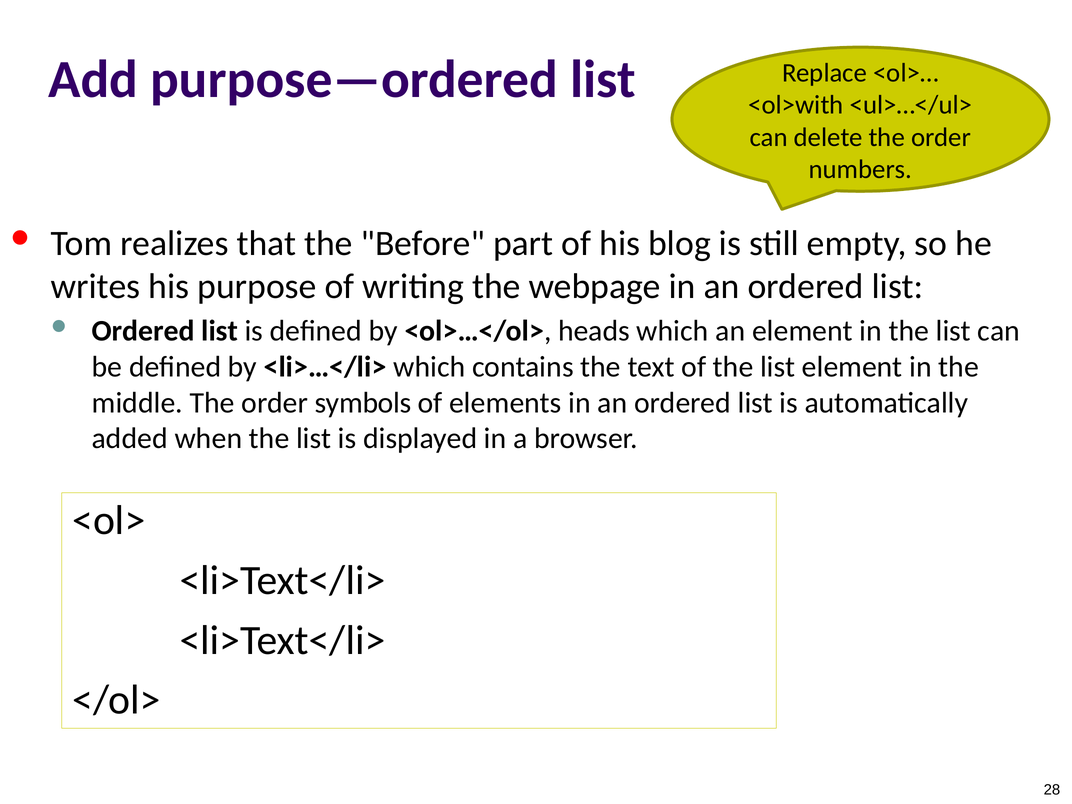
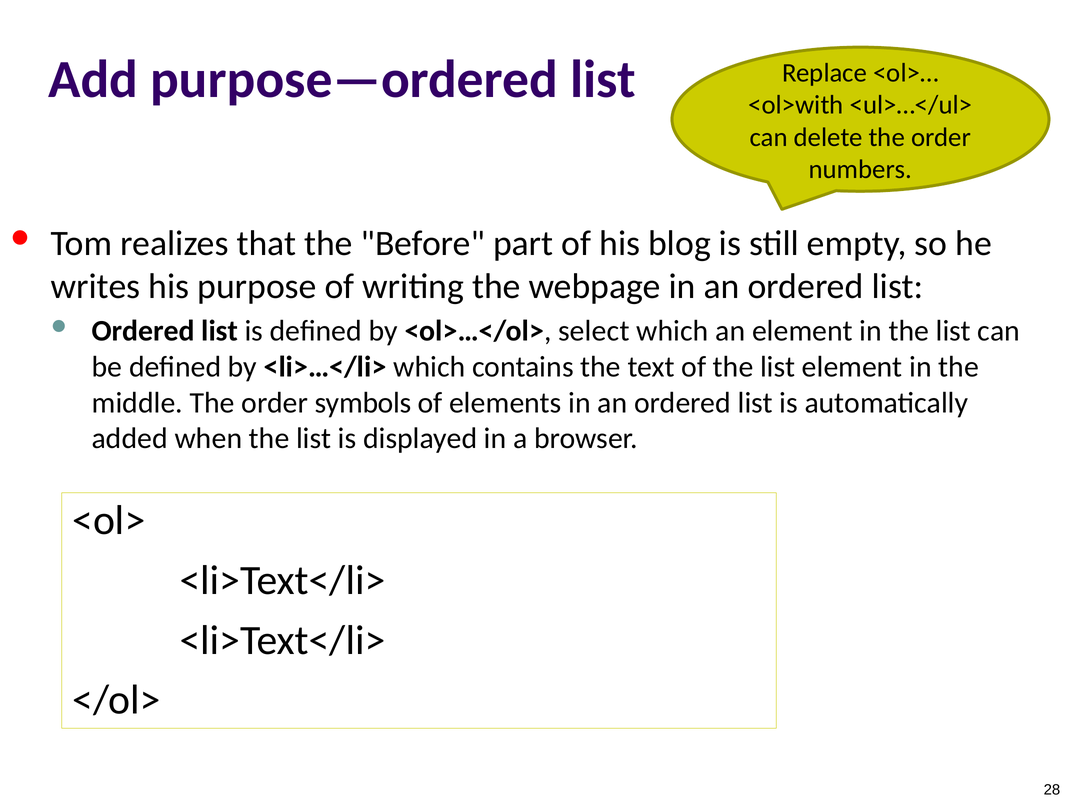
heads: heads -> select
